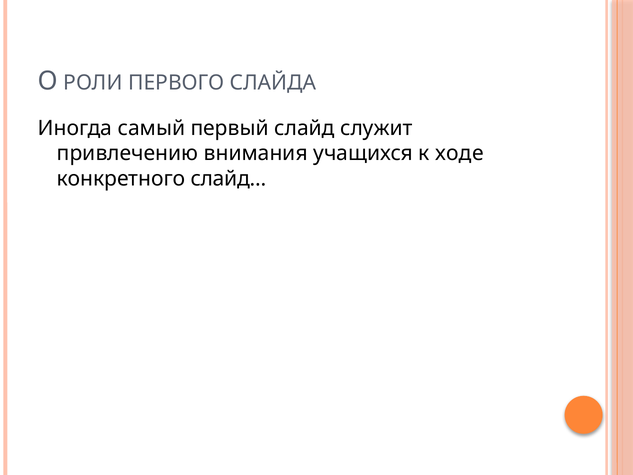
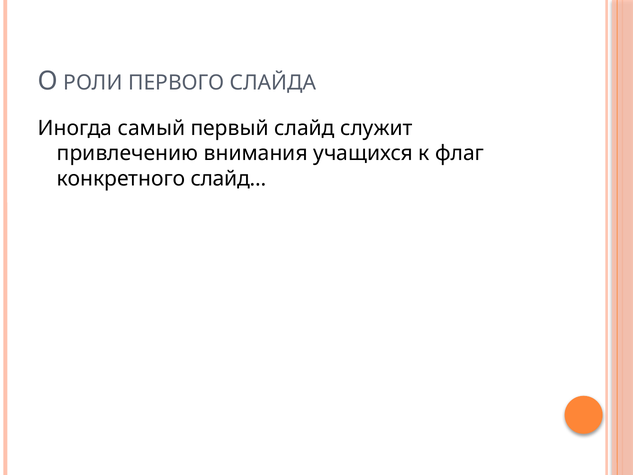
ходе: ходе -> флаг
